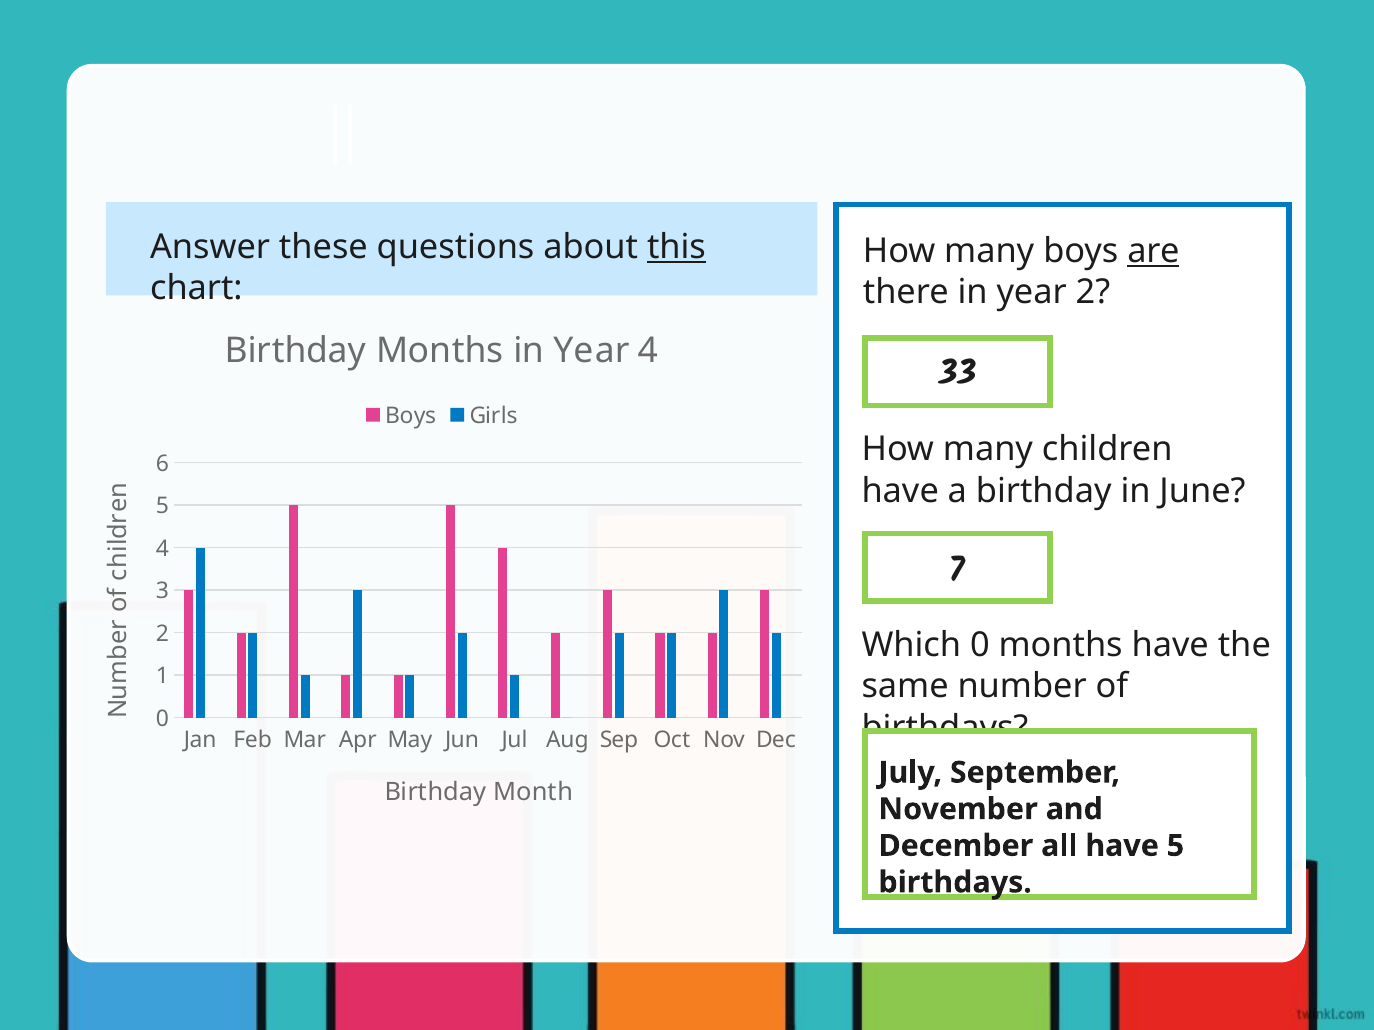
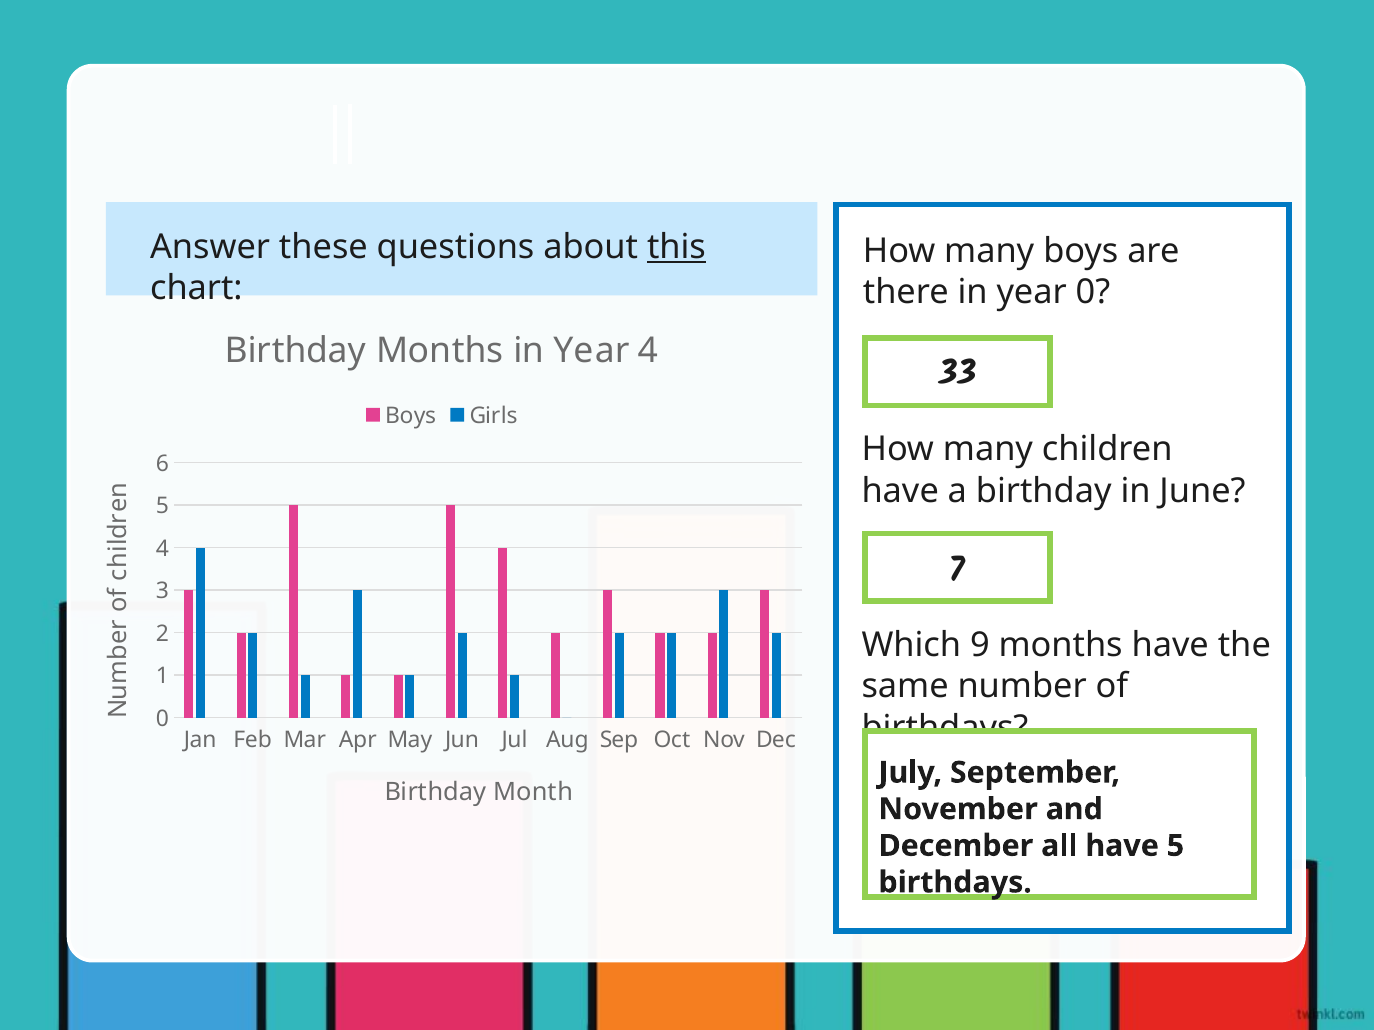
are underline: present -> none
year 2: 2 -> 0
Which 0: 0 -> 9
